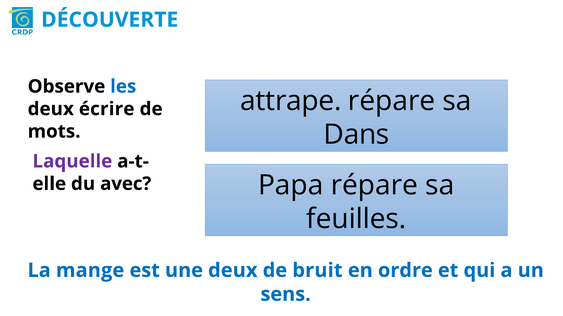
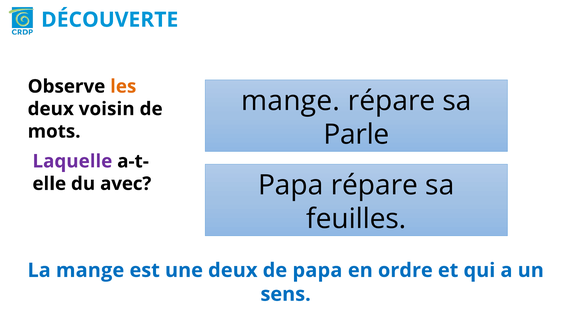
les colour: blue -> orange
attrape at (291, 101): attrape -> mange
écrire: écrire -> voisin
Dans: Dans -> Parle
de bruit: bruit -> papa
